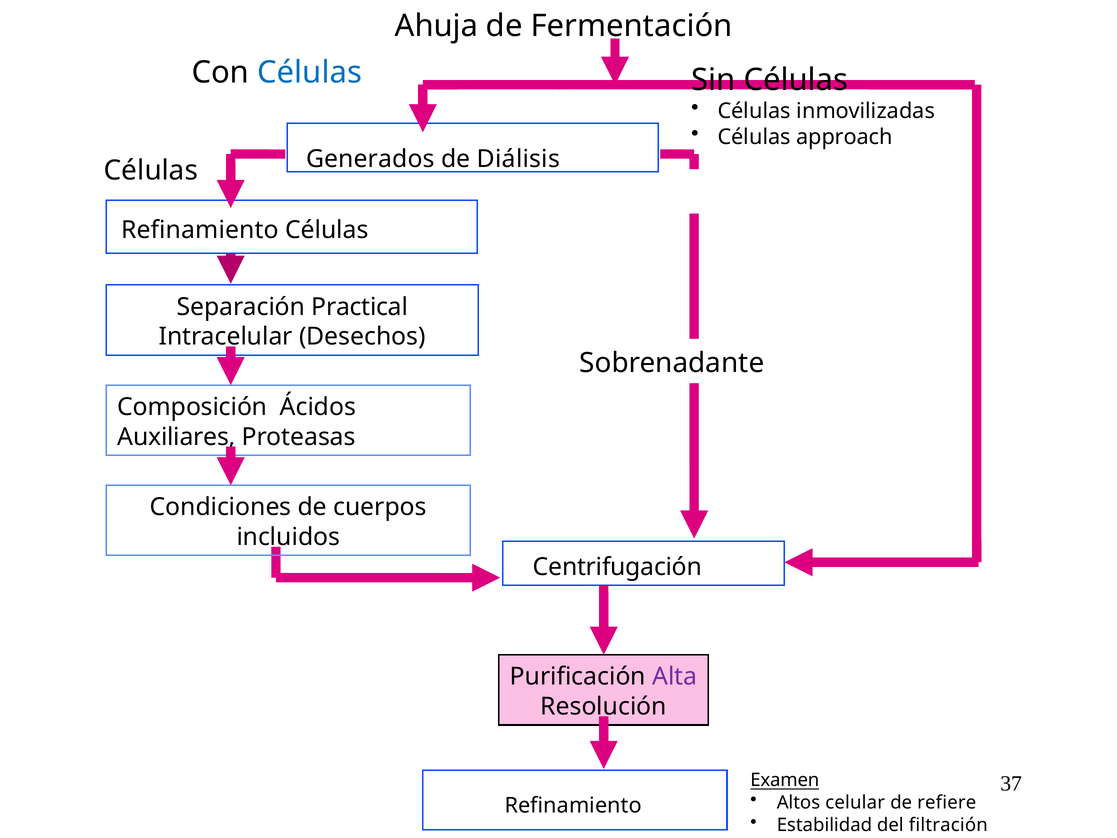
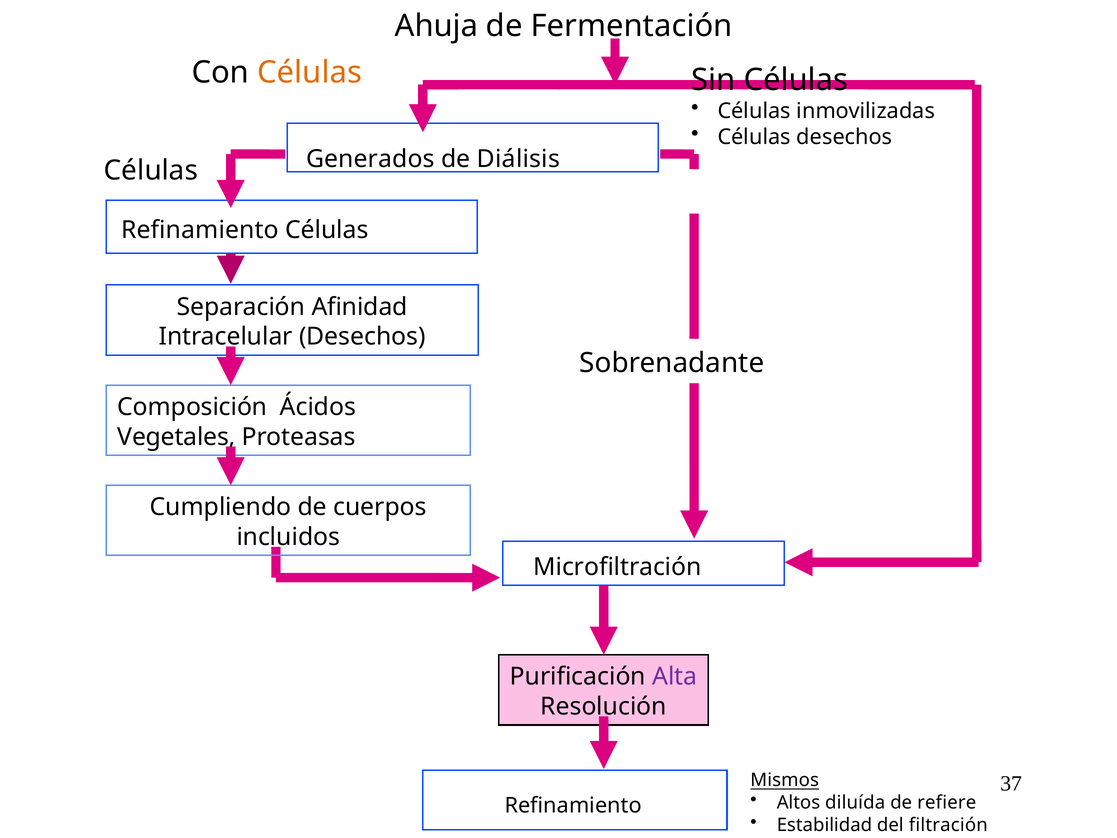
Células at (310, 72) colour: blue -> orange
Células approach: approach -> desechos
Practical: Practical -> Afinidad
Auxiliares: Auxiliares -> Vegetales
Condiciones: Condiciones -> Cumpliendo
Centrifugación: Centrifugación -> Microfiltración
Examen: Examen -> Mismos
celular: celular -> diluída
